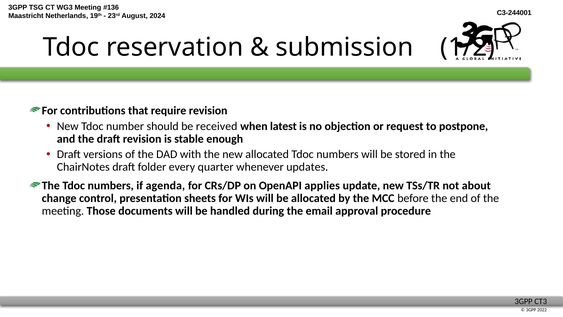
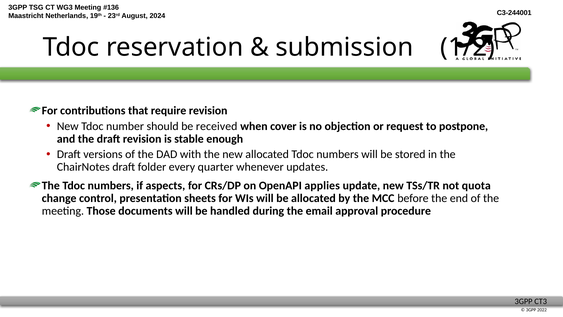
latest: latest -> cover
agenda: agenda -> aspects
about: about -> quota
